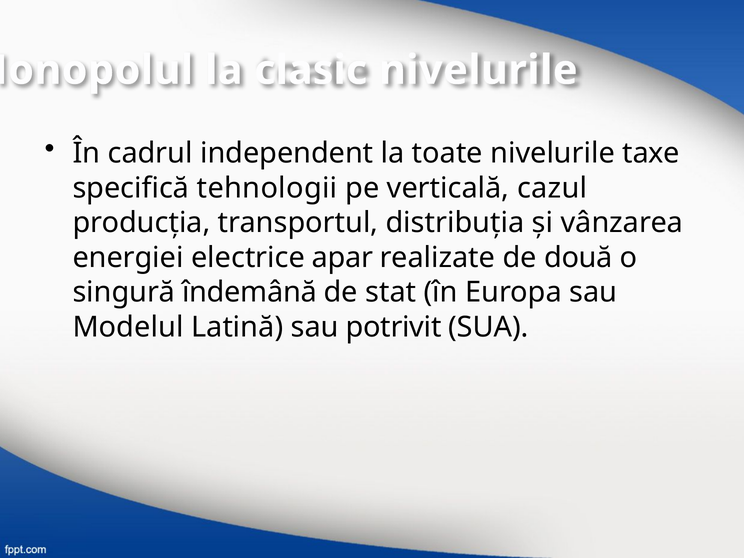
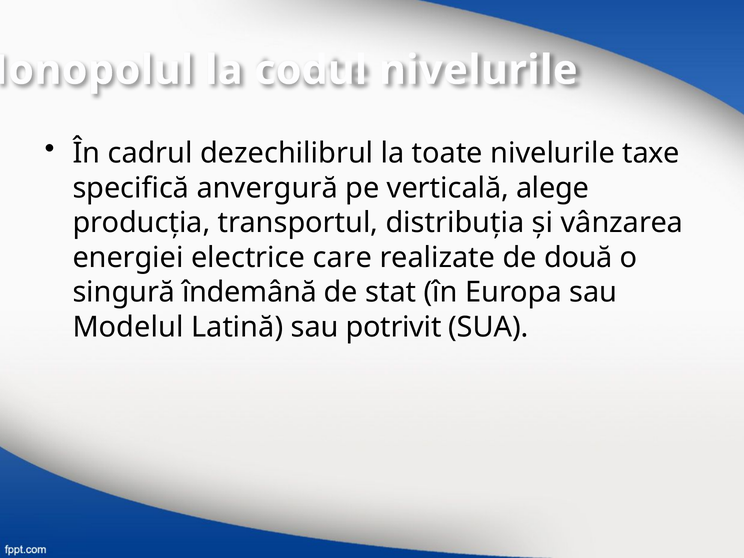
clasic: clasic -> codul
independent: independent -> dezechilibrul
tehnologii: tehnologii -> anvergură
cazul: cazul -> alege
apar: apar -> care
